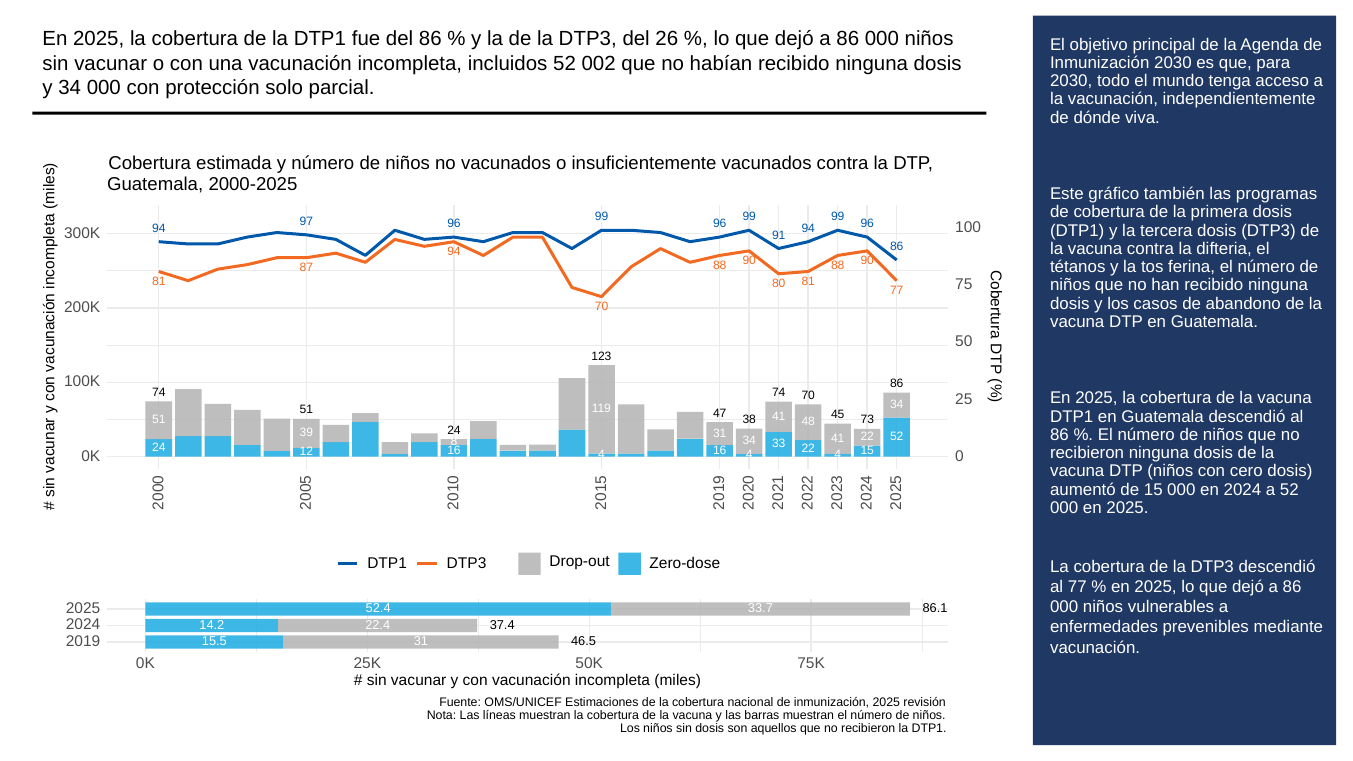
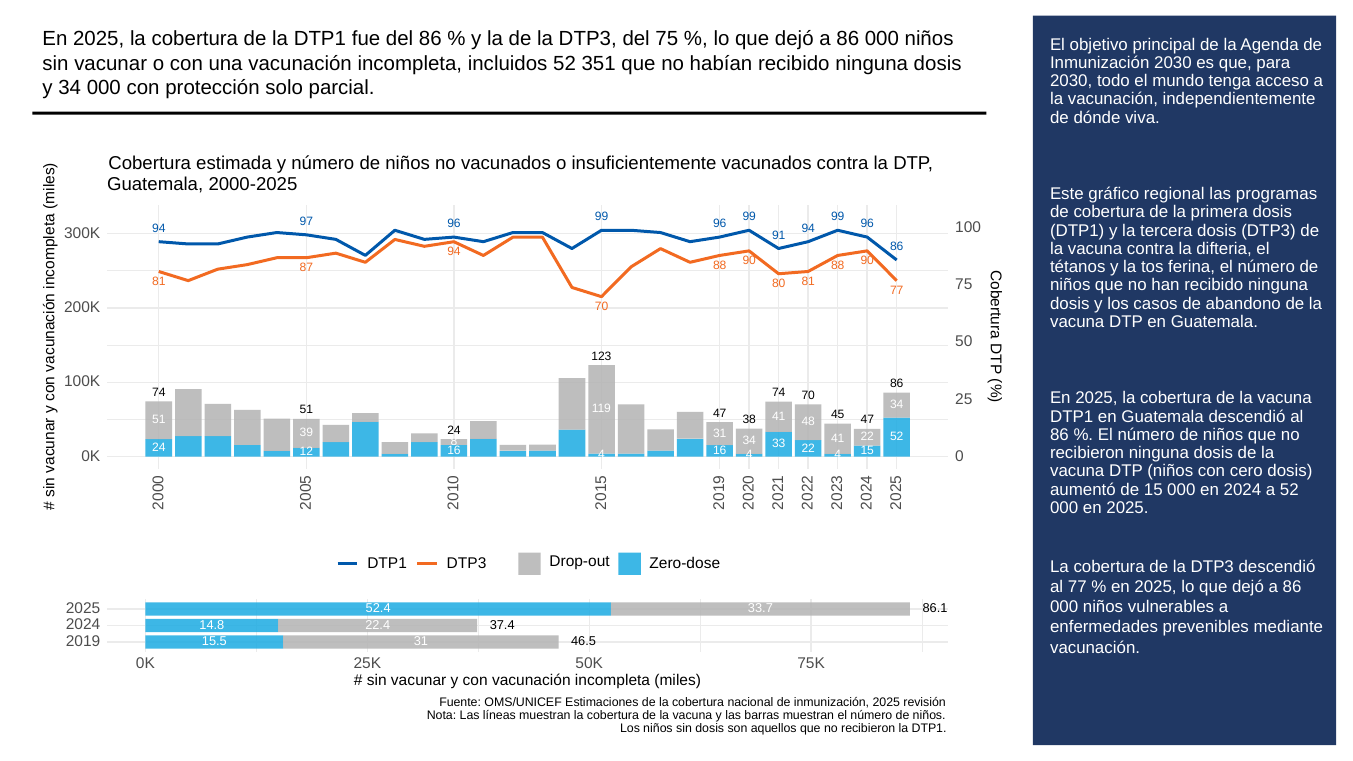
del 26: 26 -> 75
002: 002 -> 351
también: también -> regional
45 73: 73 -> 47
14.2: 14.2 -> 14.8
